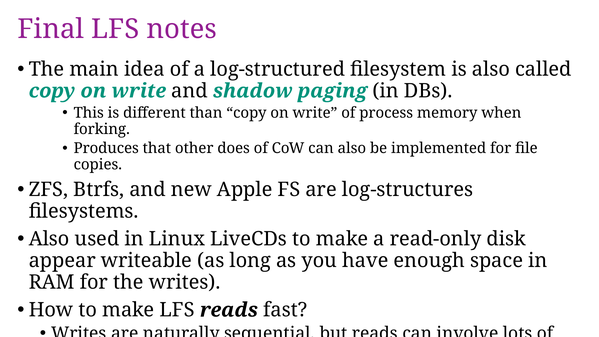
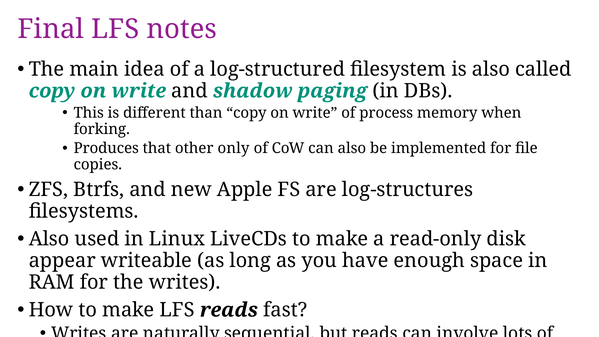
does: does -> only
